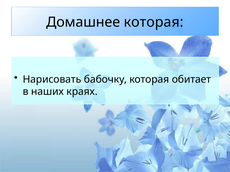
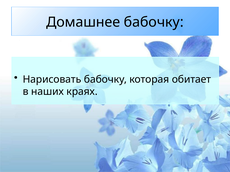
Домашнее которая: которая -> бабочку
